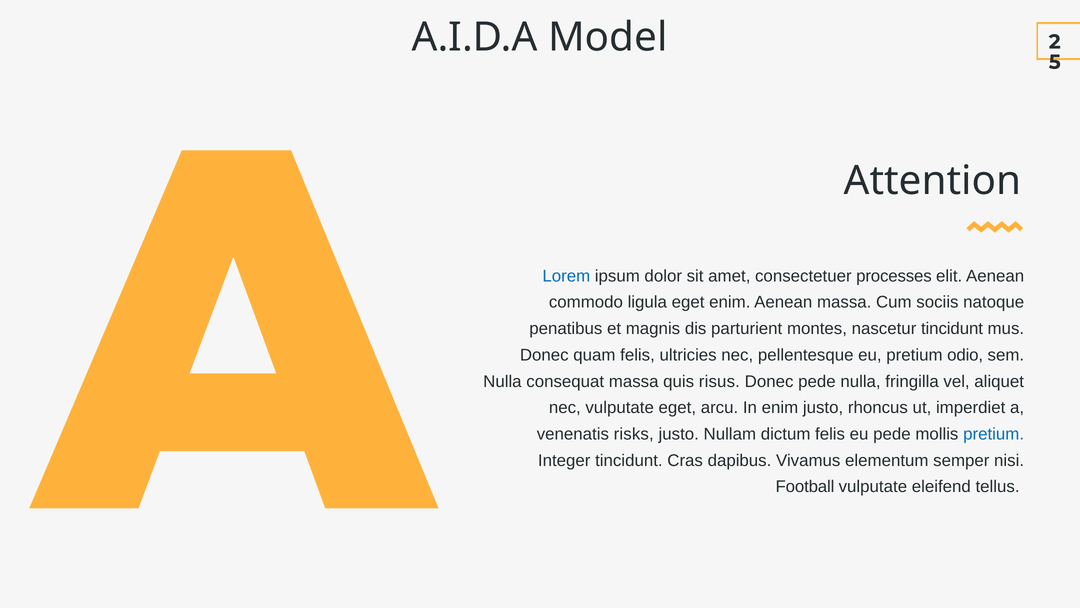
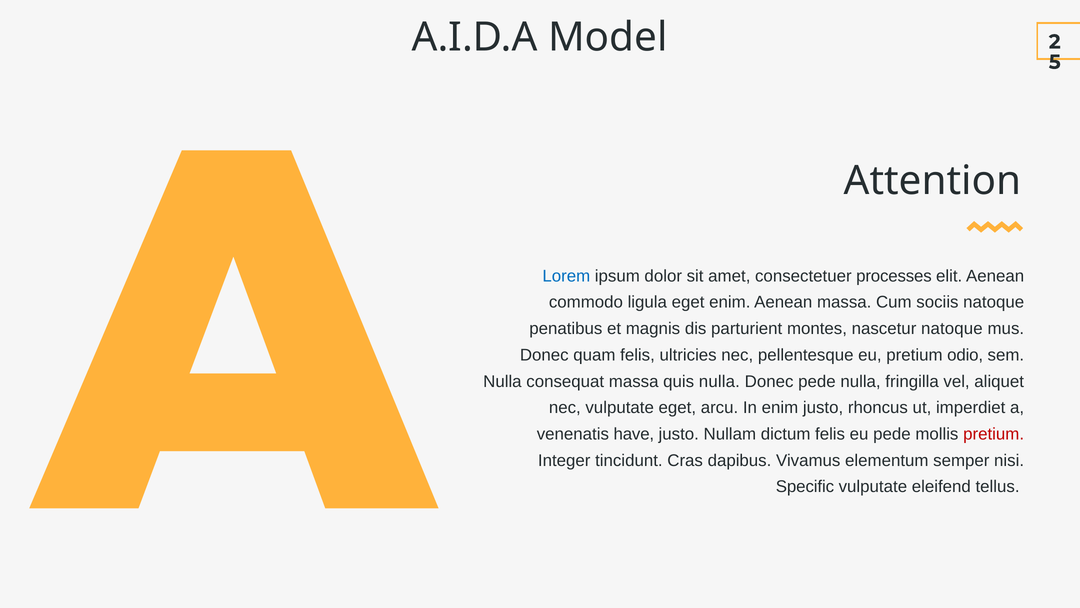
nascetur tincidunt: tincidunt -> natoque
quis risus: risus -> nulla
risks: risks -> have
pretium at (994, 434) colour: blue -> red
Football: Football -> Specific
